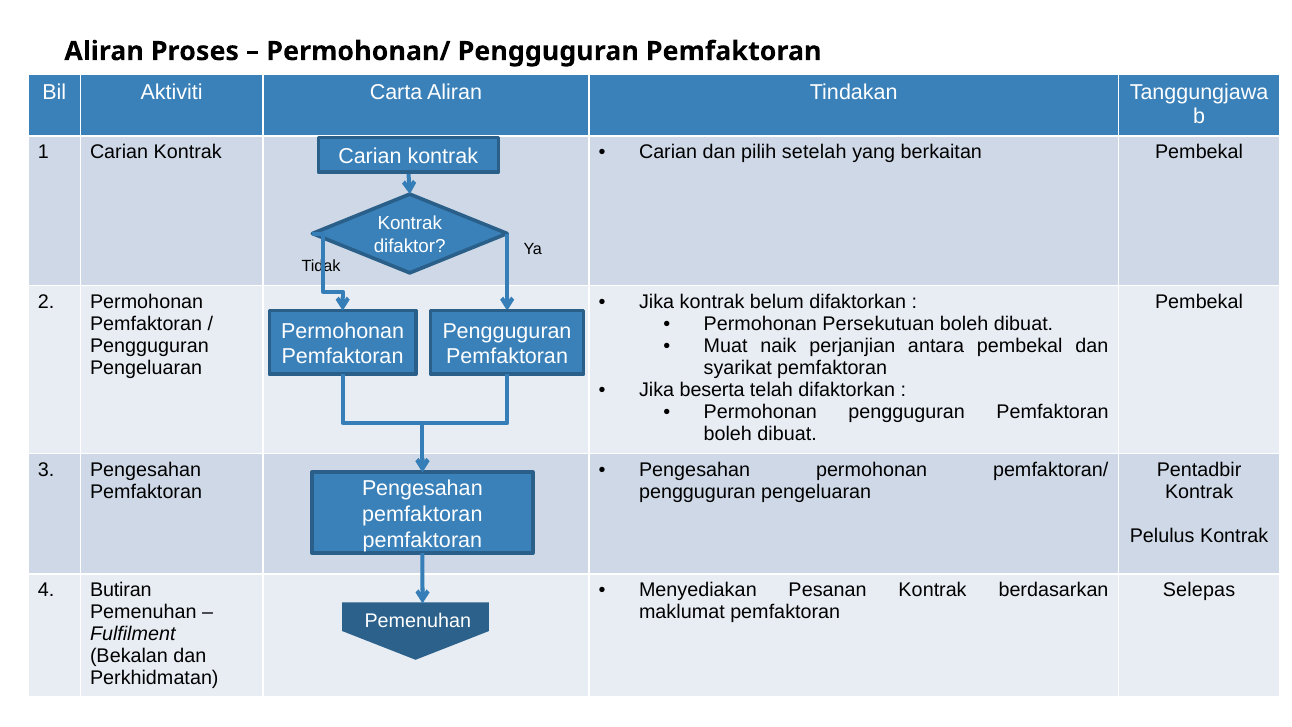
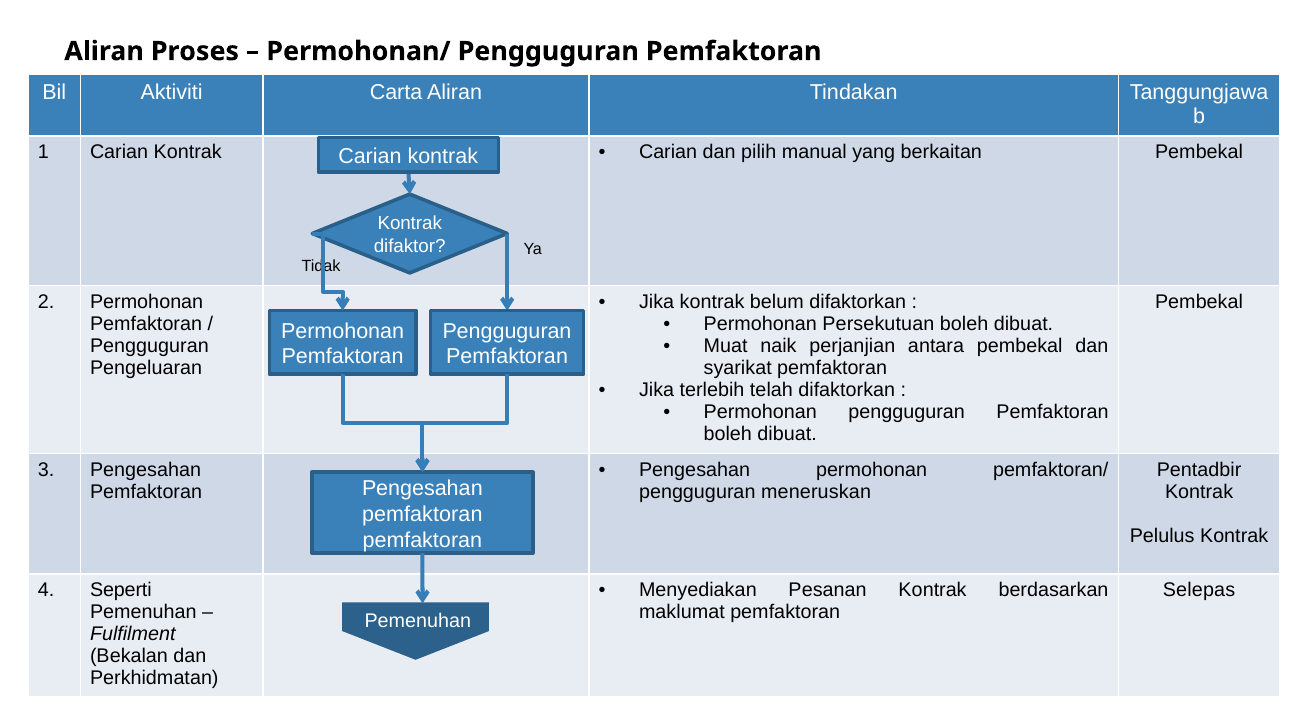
setelah: setelah -> manual
beserta: beserta -> terlebih
pengeluaran at (816, 492): pengeluaran -> meneruskan
Butiran: Butiran -> Seperti
